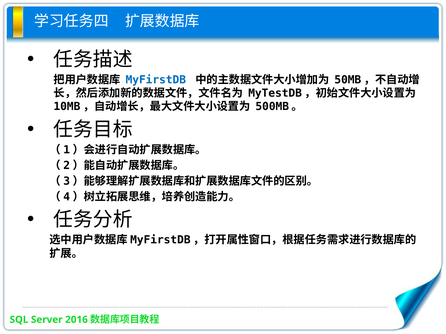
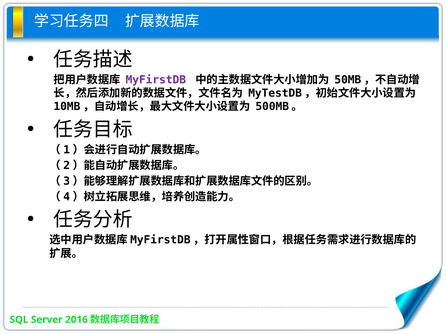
MyFirstDB colour: blue -> purple
